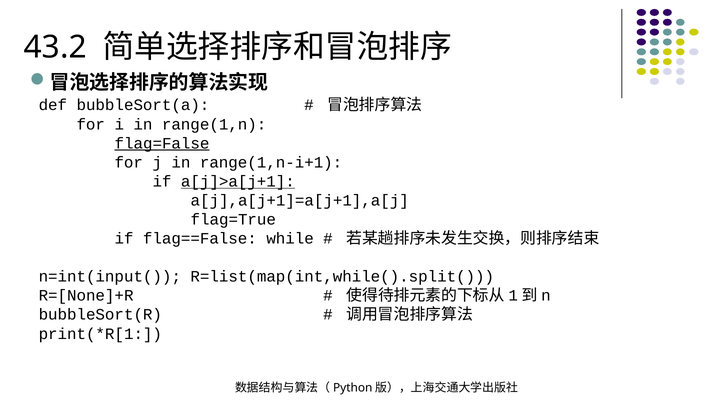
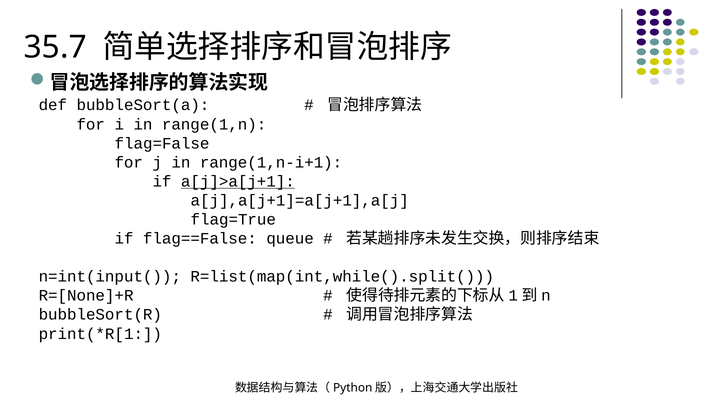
43.2: 43.2 -> 35.7
flag=False underline: present -> none
while: while -> queue
